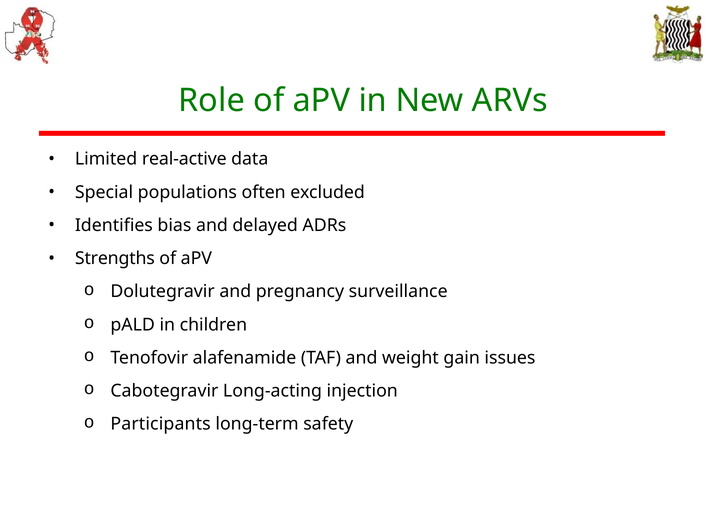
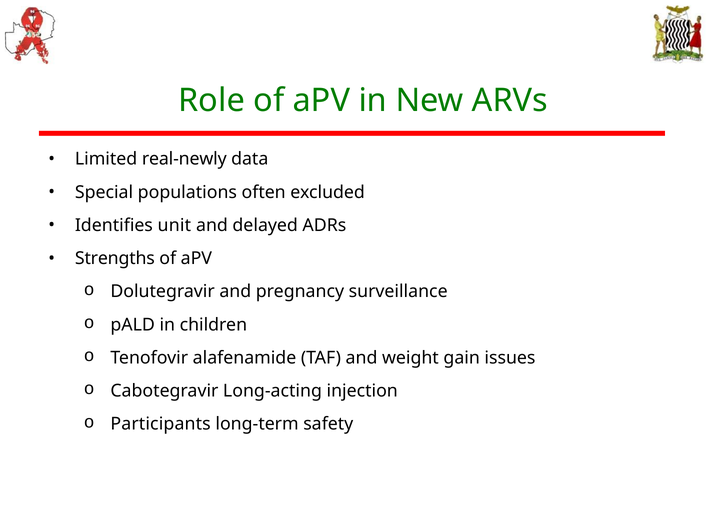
real-active: real-active -> real-newly
bias: bias -> unit
